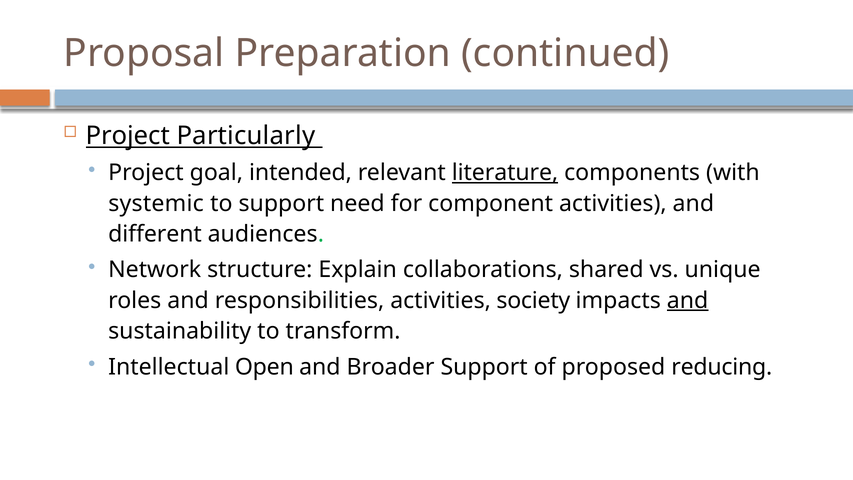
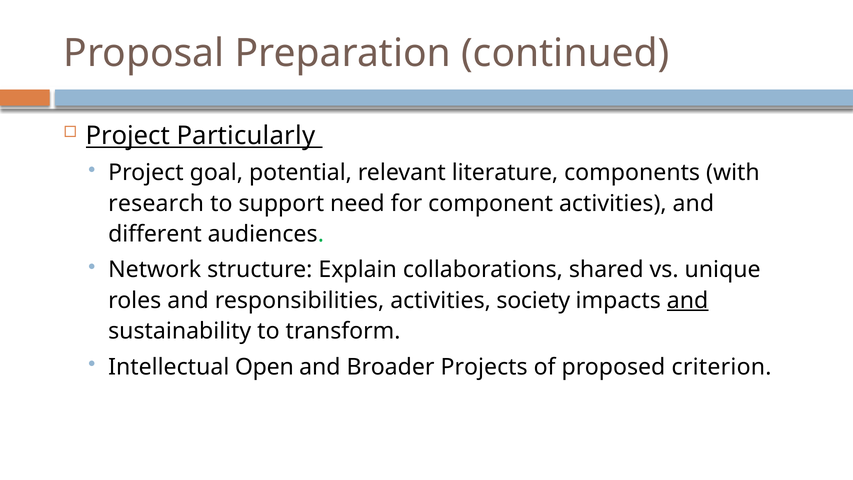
intended: intended -> potential
literature underline: present -> none
systemic: systemic -> research
Broader Support: Support -> Projects
reducing: reducing -> criterion
